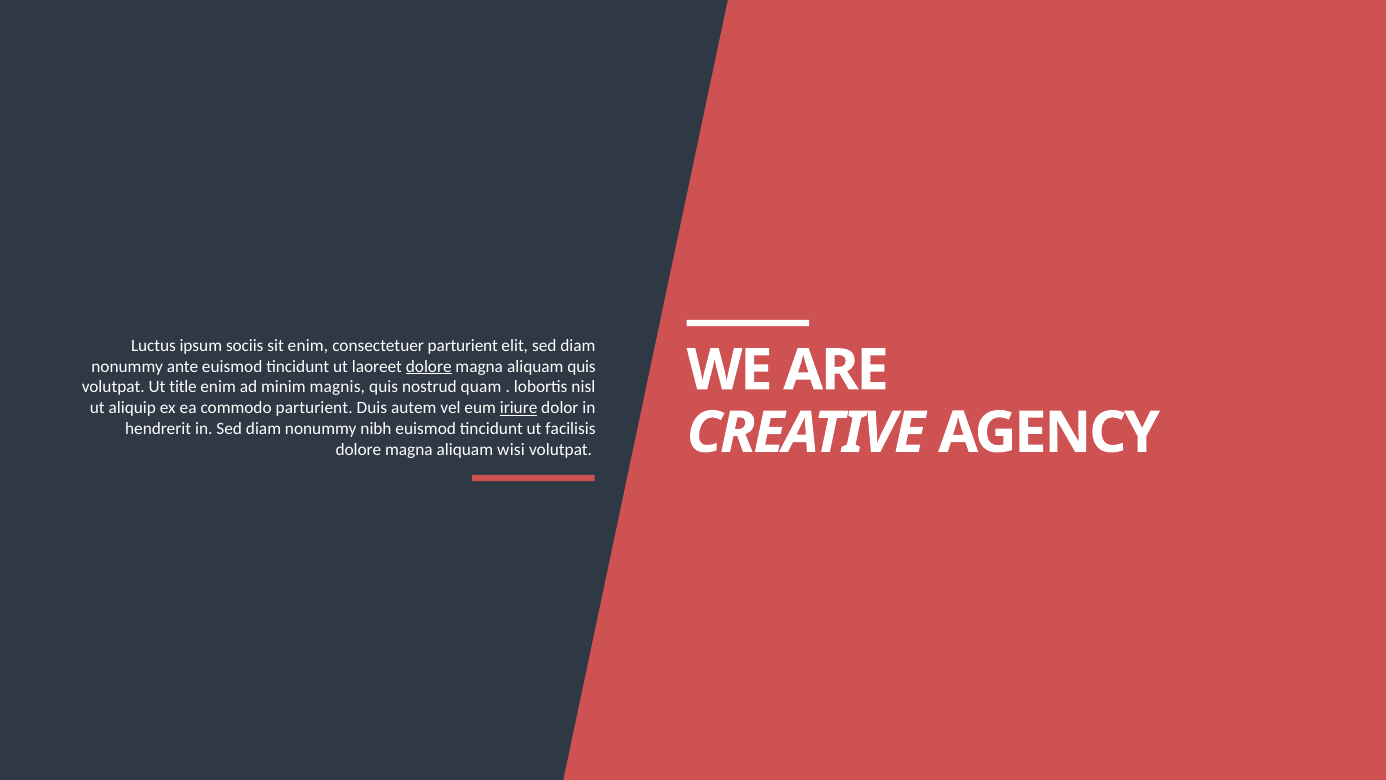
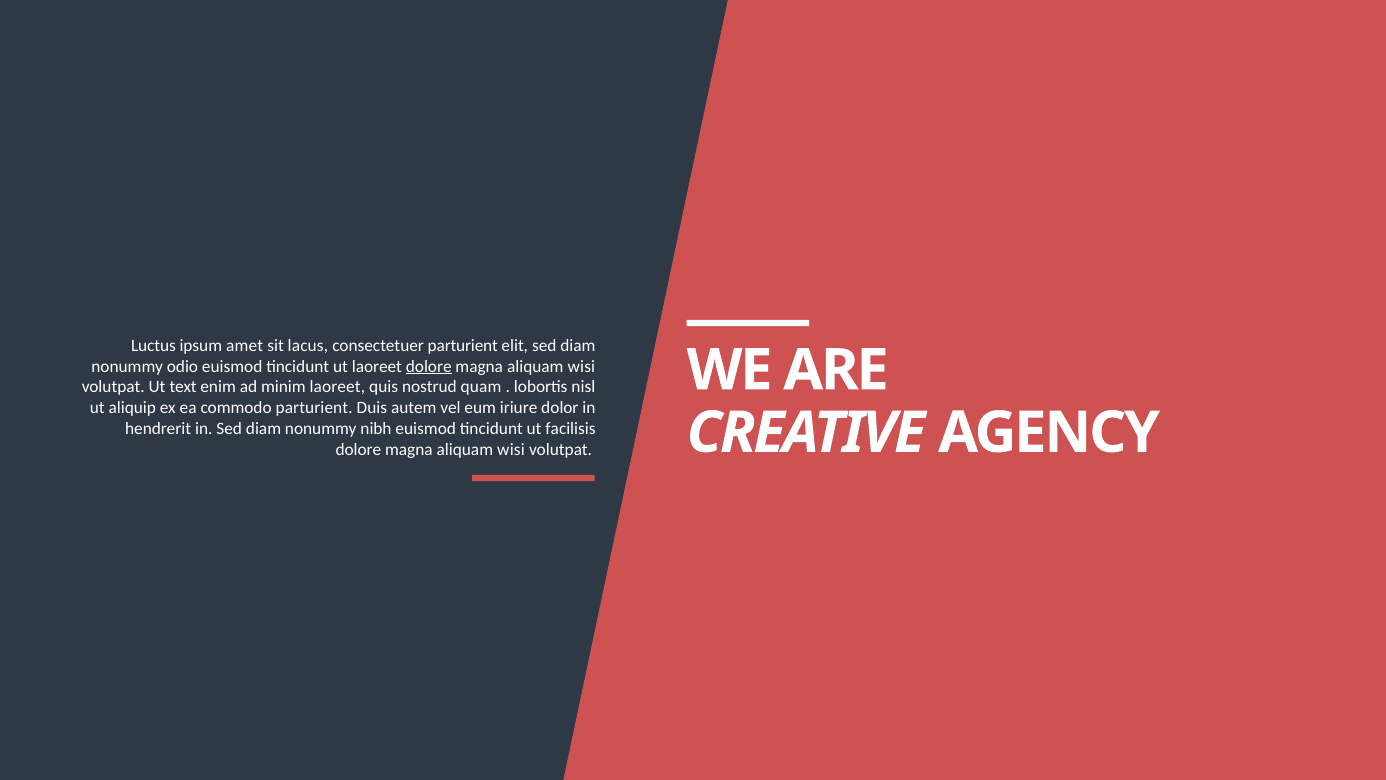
sociis: sociis -> amet
sit enim: enim -> lacus
ante: ante -> odio
quis at (582, 366): quis -> wisi
title: title -> text
minim magnis: magnis -> laoreet
iriure underline: present -> none
